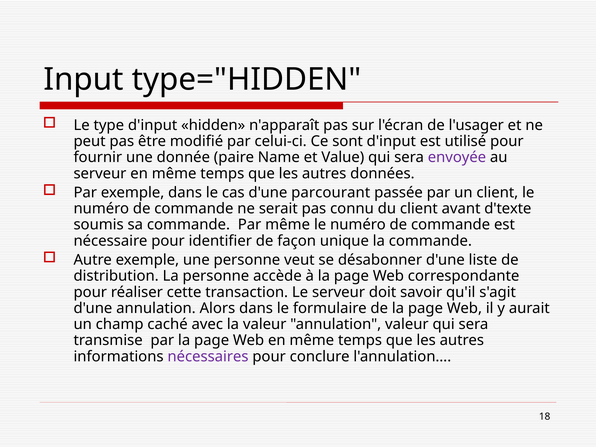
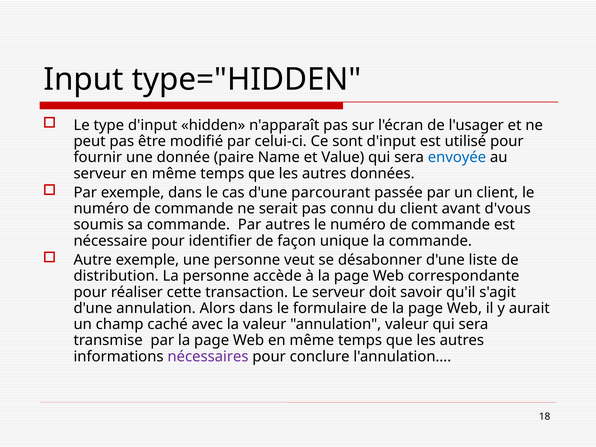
envoyée colour: purple -> blue
d'texte: d'texte -> d'vous
Par même: même -> autres
